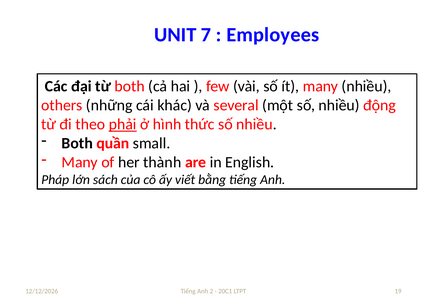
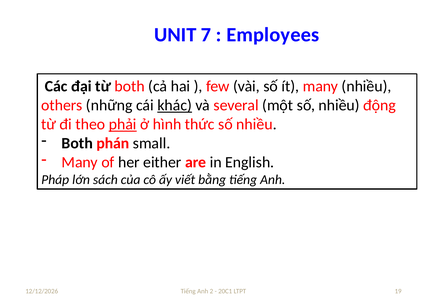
khác underline: none -> present
quần: quần -> phán
thành: thành -> either
